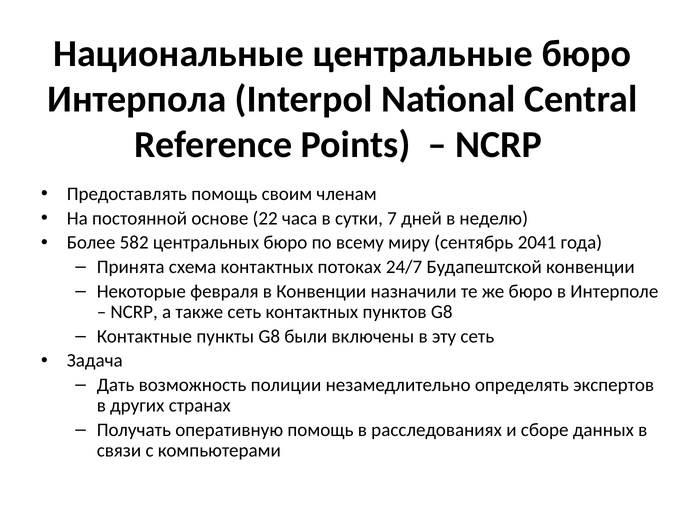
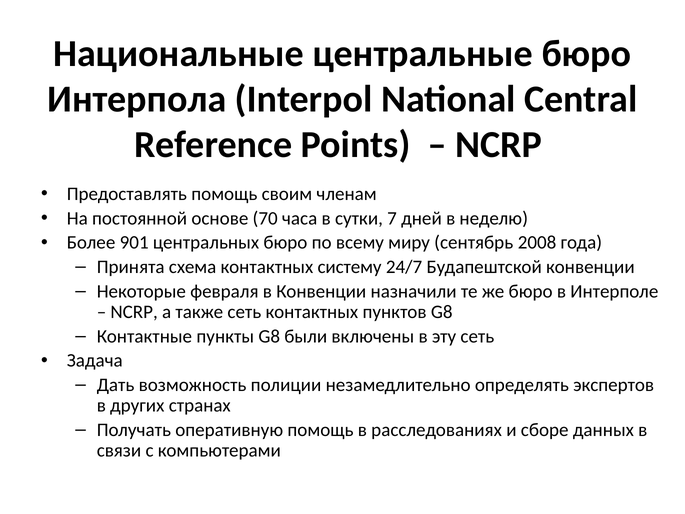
22: 22 -> 70
582: 582 -> 901
2041: 2041 -> 2008
потоках: потоках -> систему
